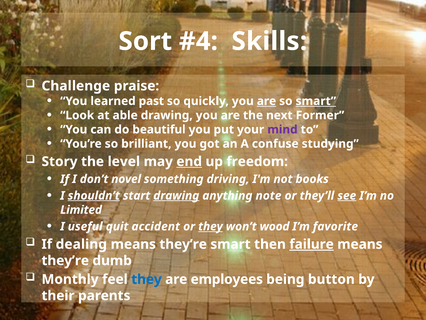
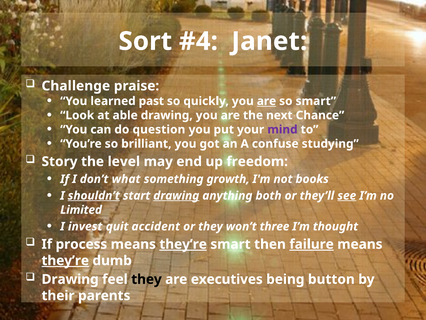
Skills: Skills -> Janet
smart at (316, 101) underline: present -> none
Former: Former -> Chance
beautiful: beautiful -> question
end underline: present -> none
novel: novel -> what
driving: driving -> growth
note: note -> both
useful: useful -> invest
they at (211, 226) underline: present -> none
wood: wood -> three
favorite: favorite -> thought
dealing: dealing -> process
they’re at (183, 244) underline: none -> present
they’re at (65, 260) underline: none -> present
Monthly at (70, 279): Monthly -> Drawing
they at (146, 279) colour: blue -> black
employees: employees -> executives
